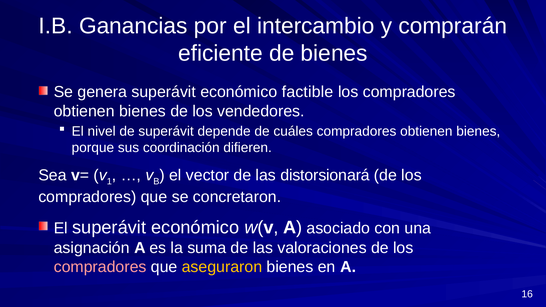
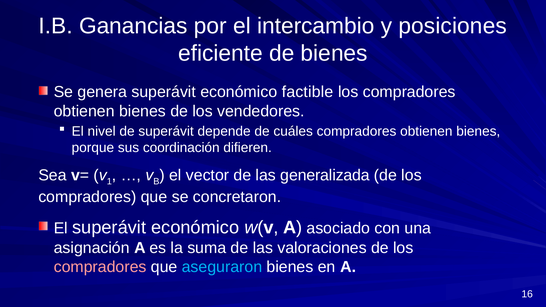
comprarán: comprarán -> posiciones
distorsionará: distorsionará -> generalizada
aseguraron colour: yellow -> light blue
